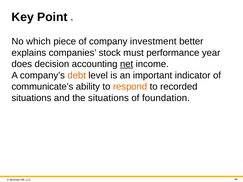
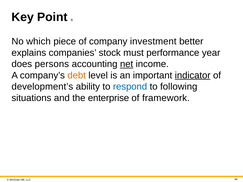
decision: decision -> persons
indicator underline: none -> present
communicate’s: communicate’s -> development’s
respond colour: orange -> blue
recorded: recorded -> following
the situations: situations -> enterprise
foundation: foundation -> framework
